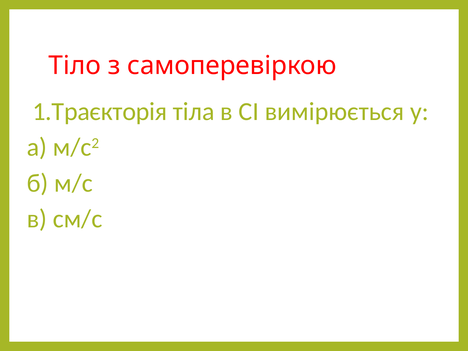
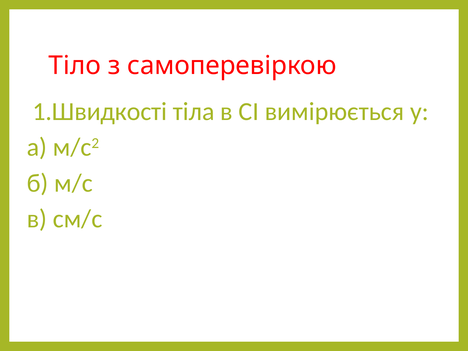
1.Траєкторія: 1.Траєкторія -> 1.Швидкості
